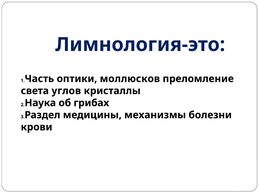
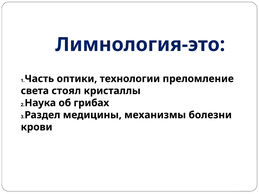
моллюсков: моллюсков -> технологии
углов: углов -> стоял
